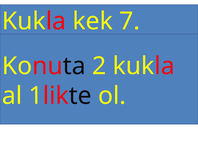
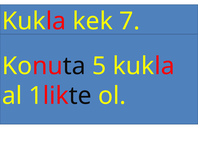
2: 2 -> 5
